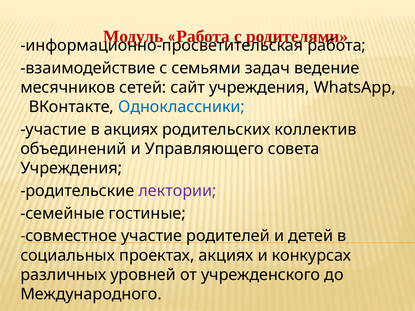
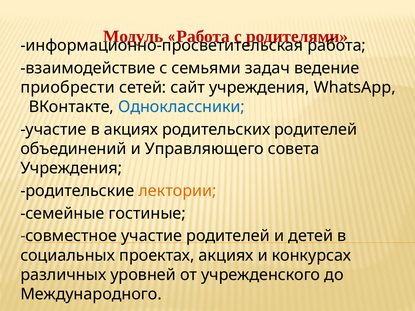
месячников: месячников -> приобрести
родительских коллектив: коллектив -> родителей
лектории colour: purple -> orange
